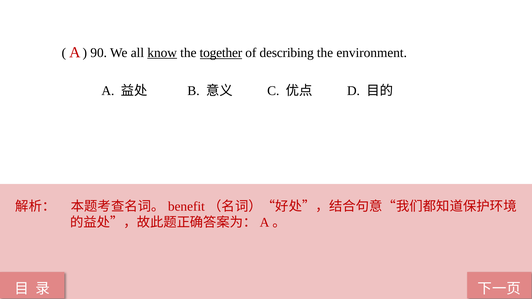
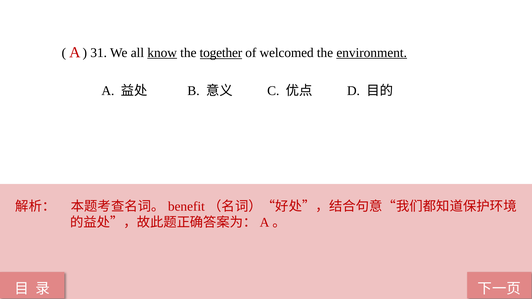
90: 90 -> 31
describing: describing -> welcomed
environment underline: none -> present
